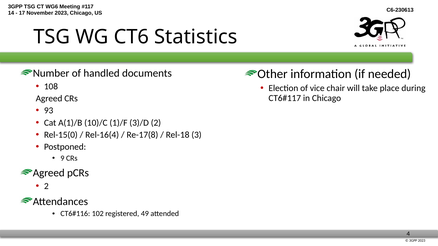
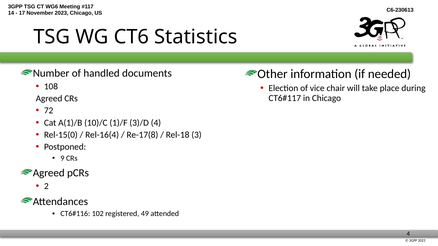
93: 93 -> 72
3)/D 2: 2 -> 4
